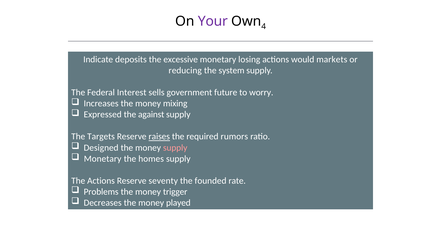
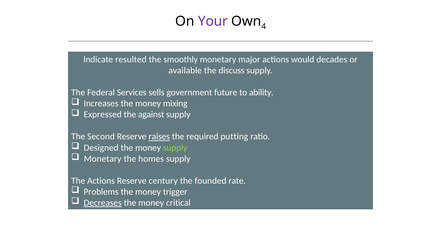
deposits: deposits -> resulted
excessive: excessive -> smoothly
losing: losing -> major
markets: markets -> decades
reducing: reducing -> available
system: system -> discuss
Interest: Interest -> Services
worry: worry -> ability
Targets: Targets -> Second
rumors: rumors -> putting
supply at (175, 148) colour: pink -> light green
seventy: seventy -> century
Decreases underline: none -> present
played: played -> critical
